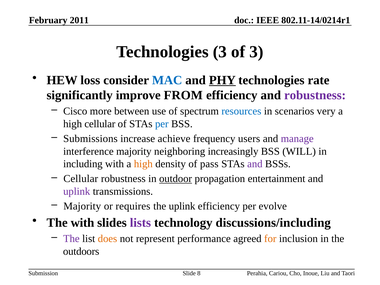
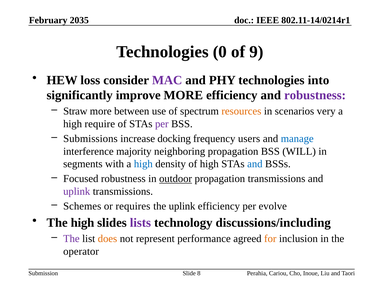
2011: 2011 -> 2035
Technologies 3: 3 -> 0
of 3: 3 -> 9
MAC colour: blue -> purple
PHY underline: present -> none
rate: rate -> into
improve FROM: FROM -> MORE
Cisco: Cisco -> Straw
resources colour: blue -> orange
high cellular: cellular -> require
per at (162, 124) colour: blue -> purple
achieve: achieve -> docking
manage colour: purple -> blue
neighboring increasingly: increasingly -> propagation
including: including -> segments
high at (143, 164) colour: orange -> blue
of pass: pass -> high
and at (255, 164) colour: purple -> blue
Cellular at (81, 179): Cellular -> Focused
propagation entertainment: entertainment -> transmissions
Majority at (82, 206): Majority -> Schemes
The with: with -> high
outdoors: outdoors -> operator
